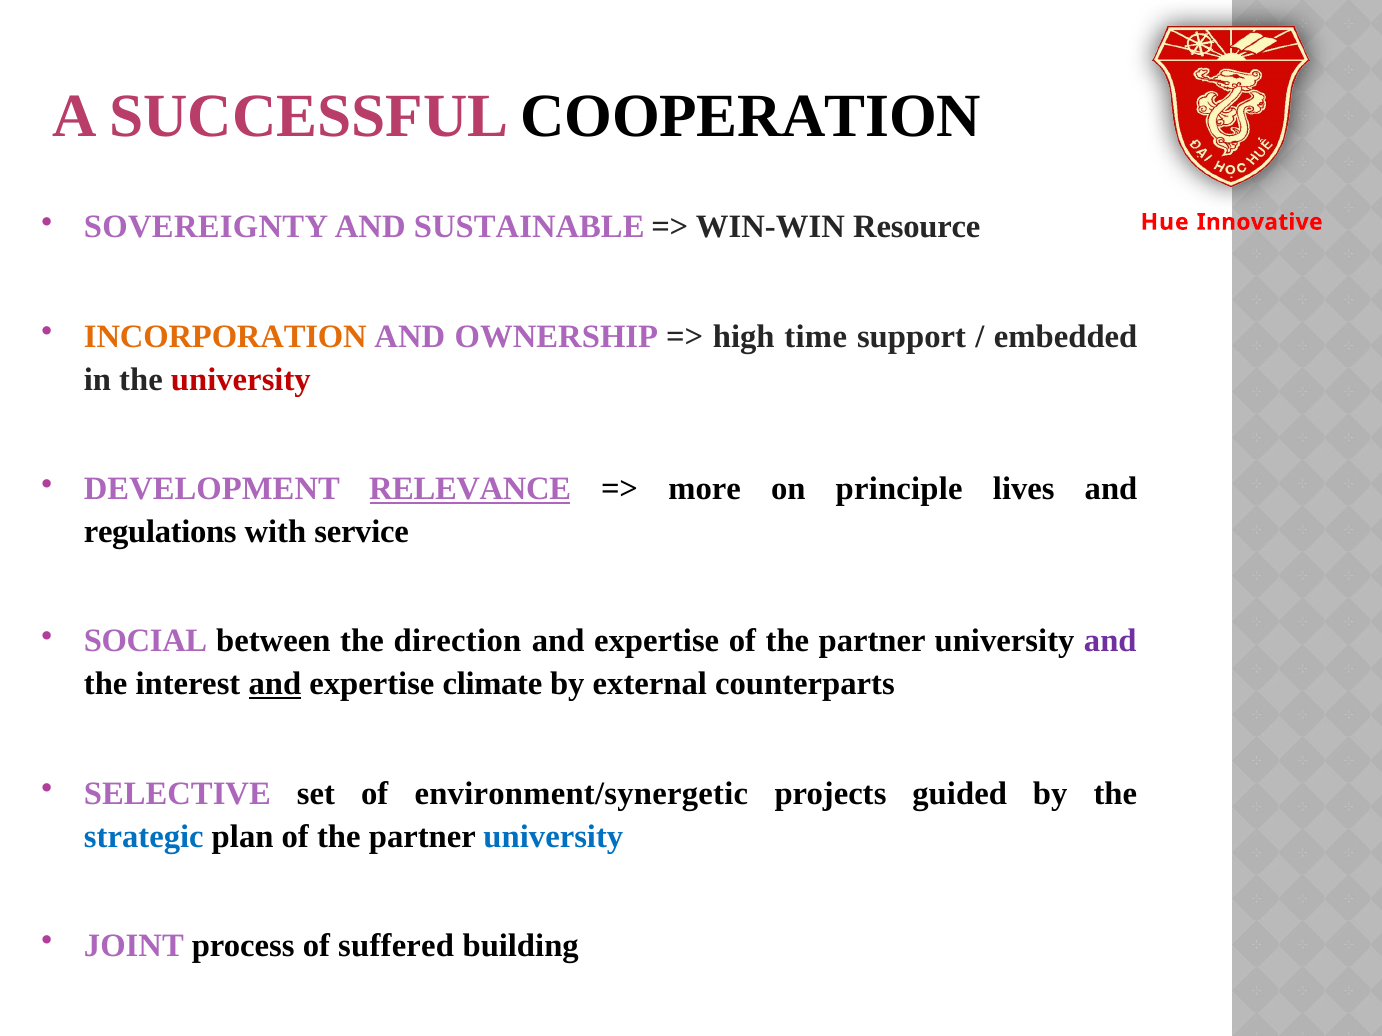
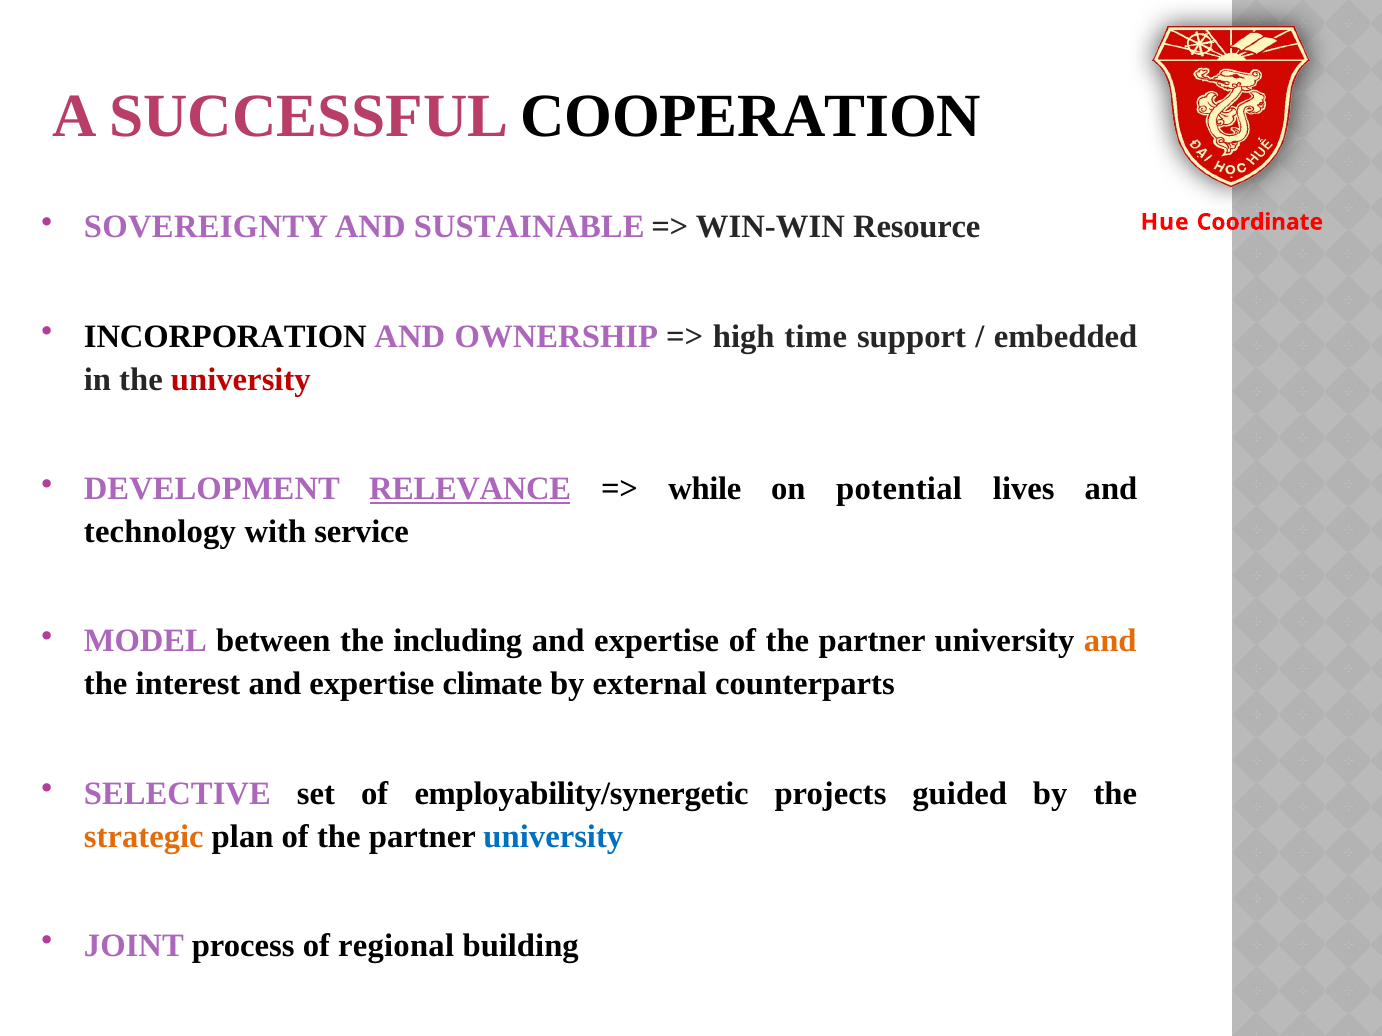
Innovative: Innovative -> Coordinate
INCORPORATION colour: orange -> black
more: more -> while
principle: principle -> potential
regulations: regulations -> technology
SOCIAL: SOCIAL -> MODEL
direction: direction -> including
and at (1110, 641) colour: purple -> orange
and at (275, 684) underline: present -> none
environment/synergetic: environment/synergetic -> employability/synergetic
strategic colour: blue -> orange
suffered: suffered -> regional
